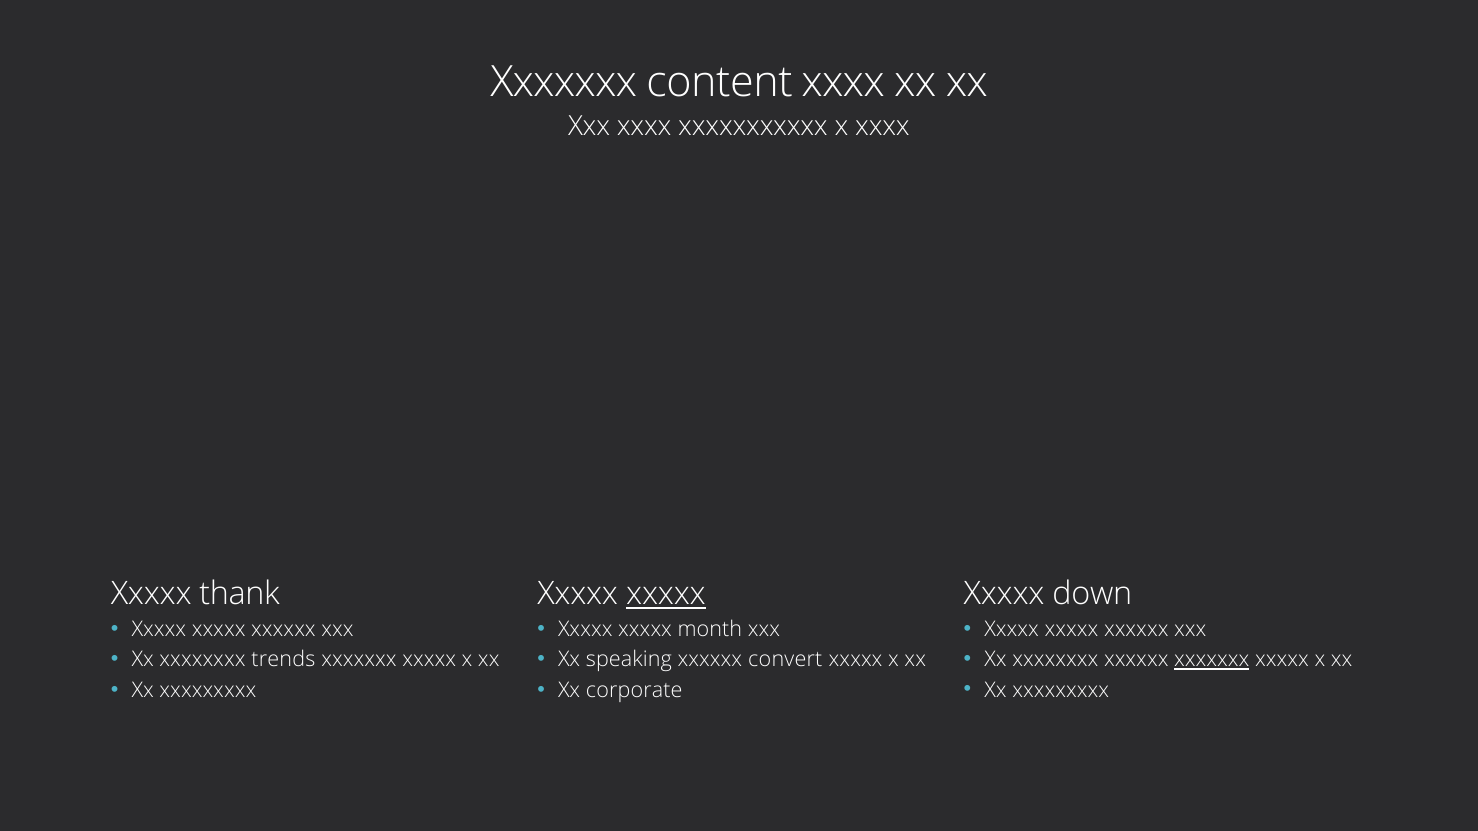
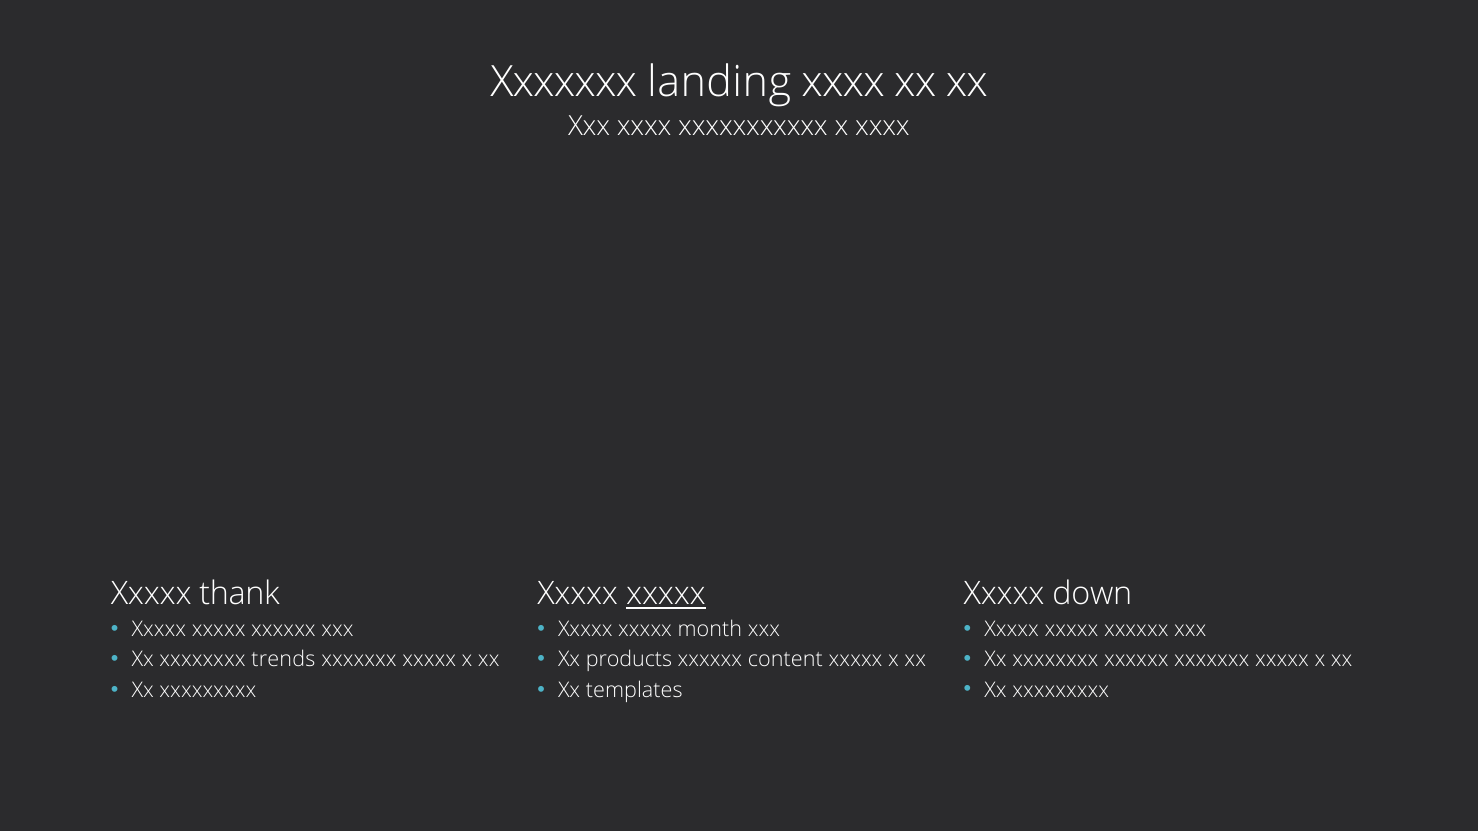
content: content -> landing
speaking: speaking -> products
convert: convert -> content
xxxxxxx at (1212, 660) underline: present -> none
corporate: corporate -> templates
